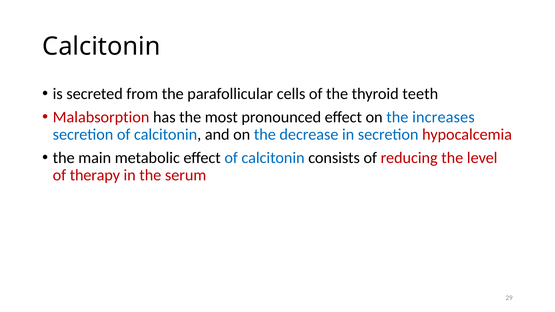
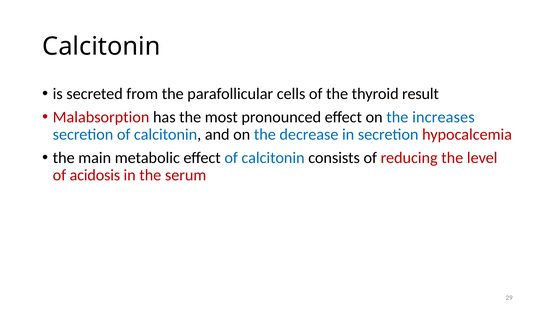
teeth: teeth -> result
therapy: therapy -> acidosis
